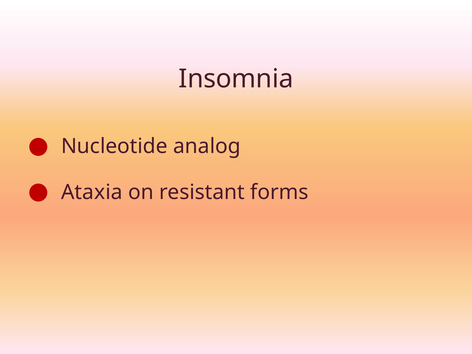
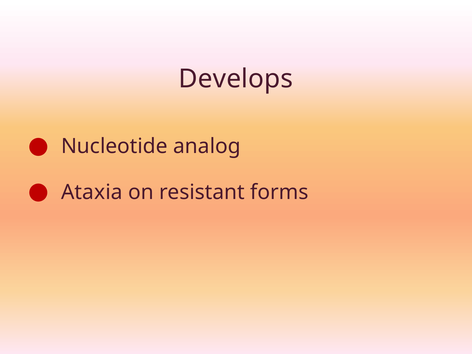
Insomnia: Insomnia -> Develops
